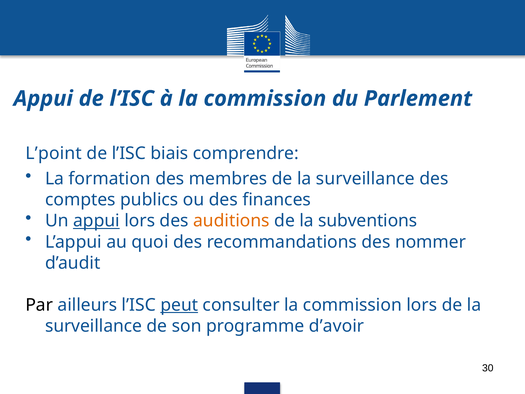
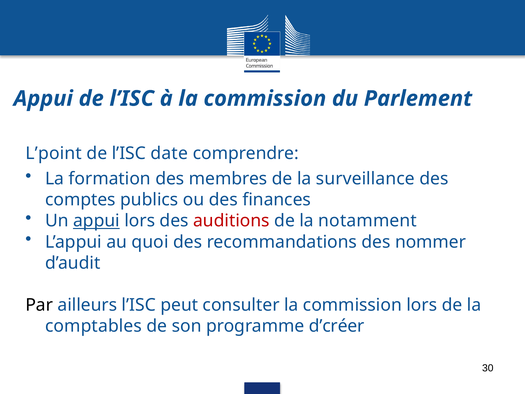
biais: biais -> date
auditions colour: orange -> red
subventions: subventions -> notamment
peut underline: present -> none
surveillance at (94, 326): surveillance -> comptables
d’avoir: d’avoir -> d’créer
